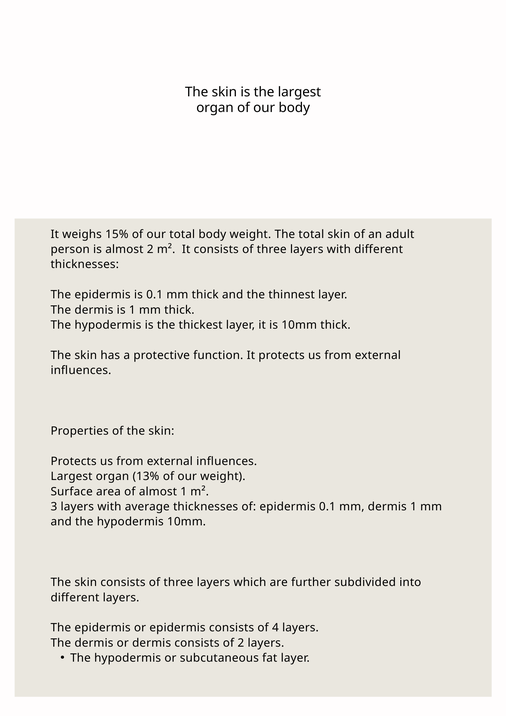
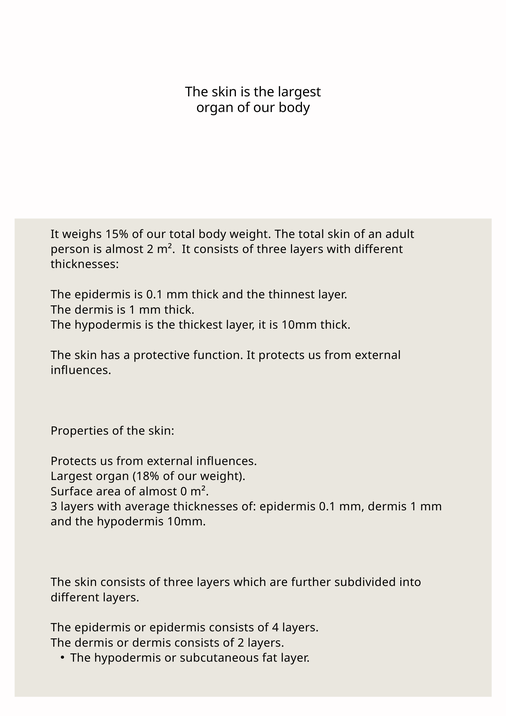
13%: 13% -> 18%
almost 1: 1 -> 0
